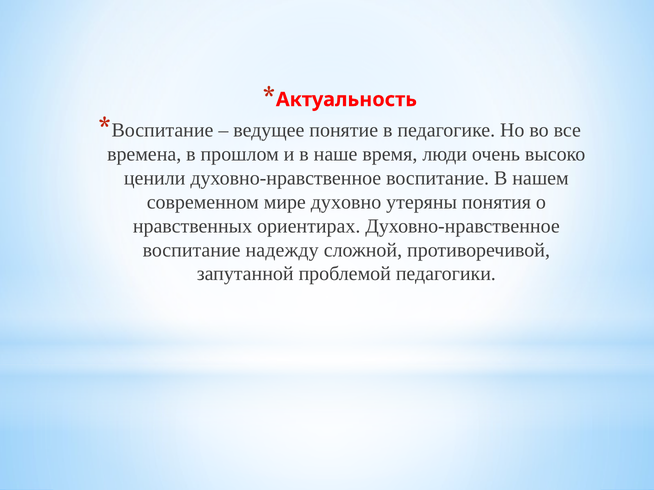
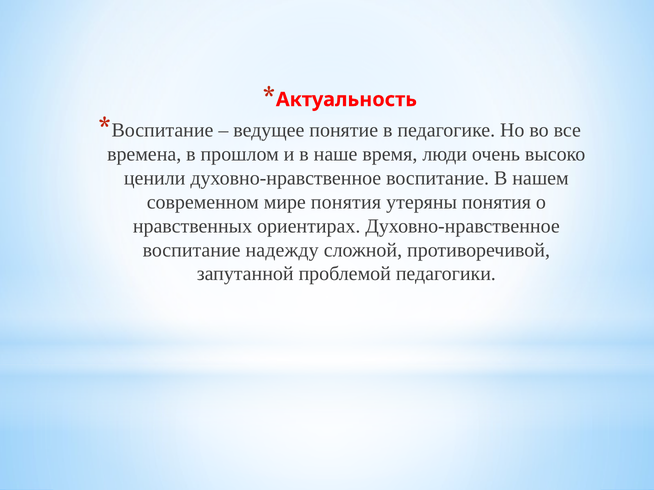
мире духовно: духовно -> понятия
